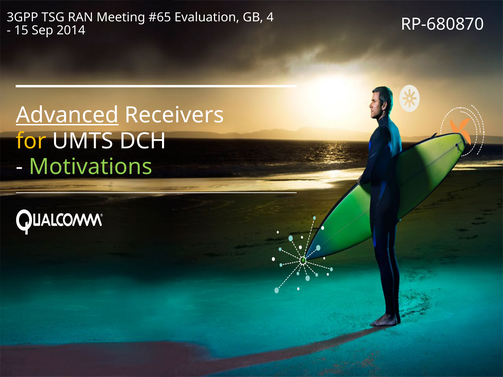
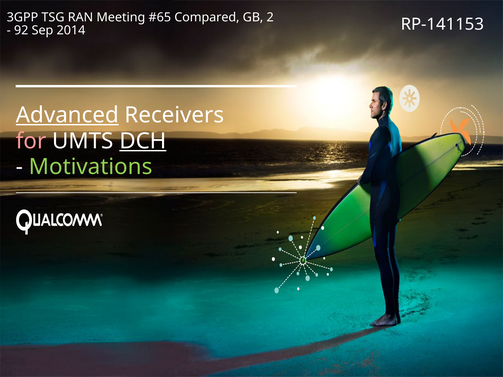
Evaluation: Evaluation -> Compared
4: 4 -> 2
15: 15 -> 92
RP-680870: RP-680870 -> RP-141153
for colour: yellow -> pink
DCH underline: none -> present
